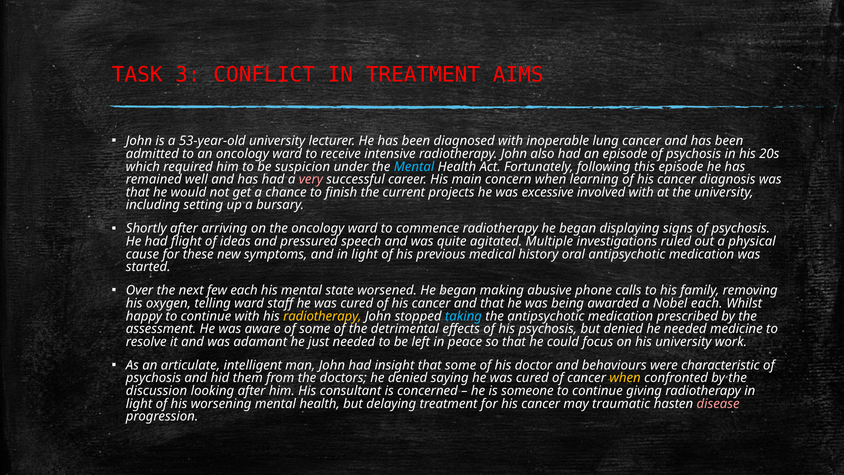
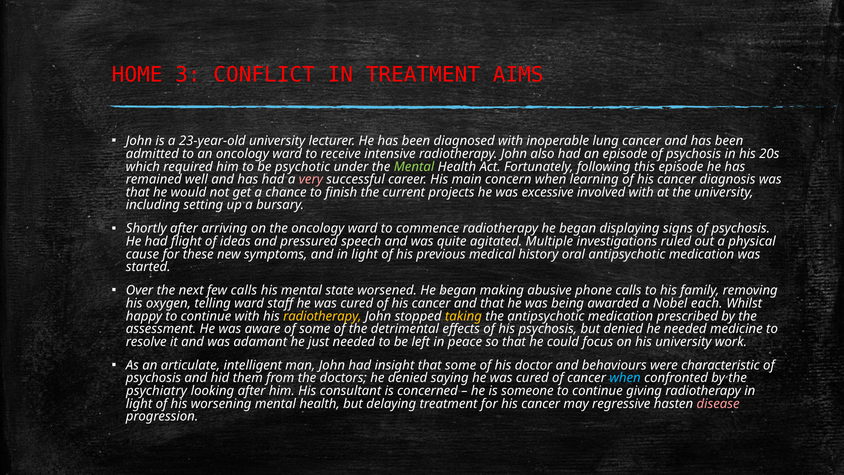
TASK: TASK -> HOME
53-year-old: 53-year-old -> 23-year-old
suspicion: suspicion -> psychotic
Mental at (414, 167) colour: light blue -> light green
few each: each -> calls
taking colour: light blue -> yellow
when at (625, 378) colour: yellow -> light blue
discussion: discussion -> psychiatry
traumatic: traumatic -> regressive
